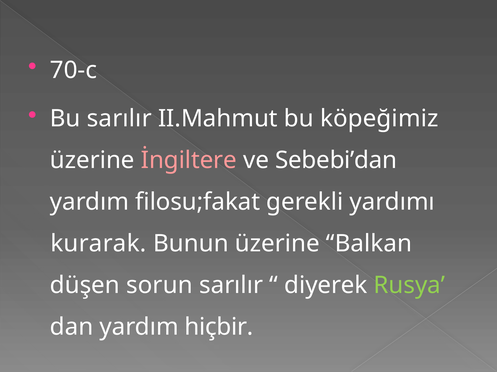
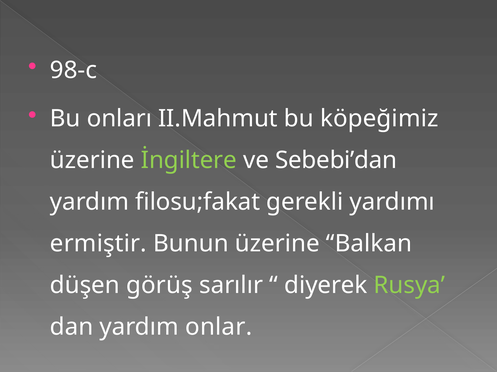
70-c: 70-c -> 98-c
Bu sarılır: sarılır -> onları
İngiltere colour: pink -> light green
kurarak: kurarak -> ermiştir
sorun: sorun -> görüş
hiçbir: hiçbir -> onlar
